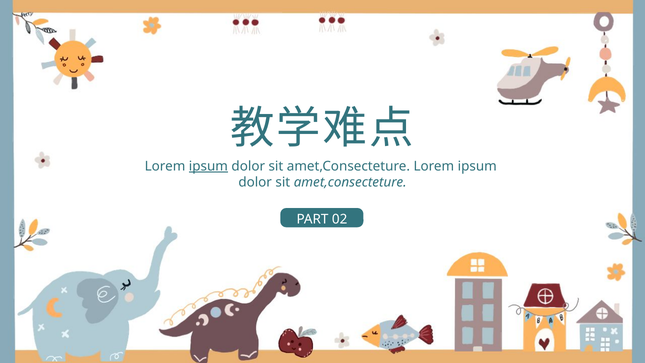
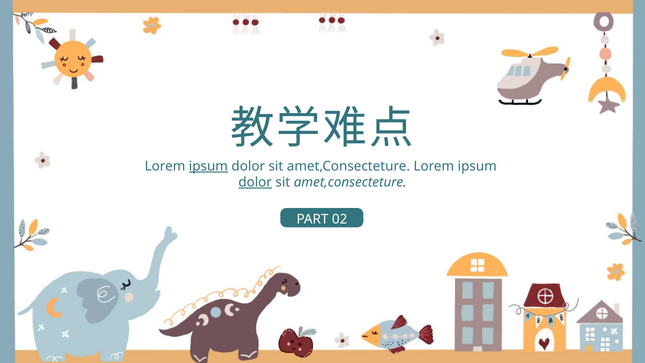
dolor at (255, 182) underline: none -> present
